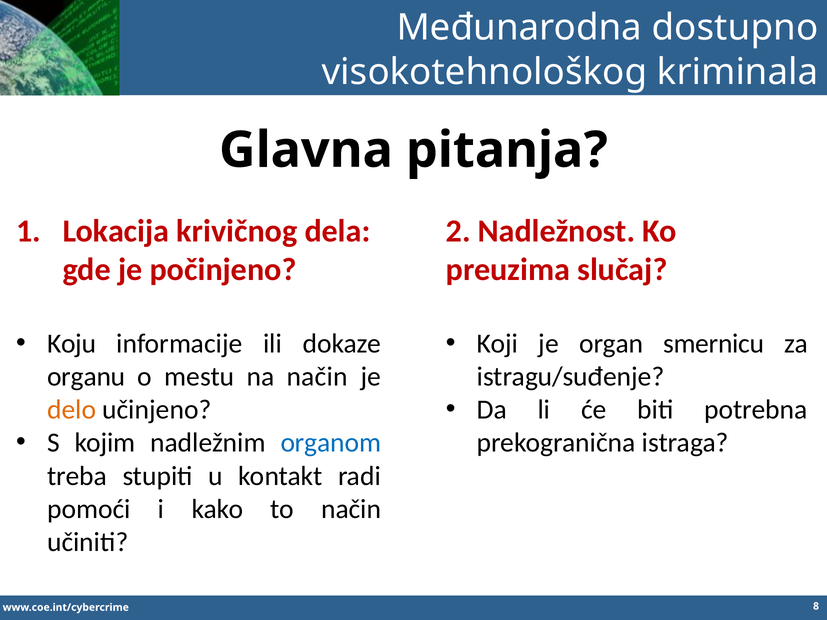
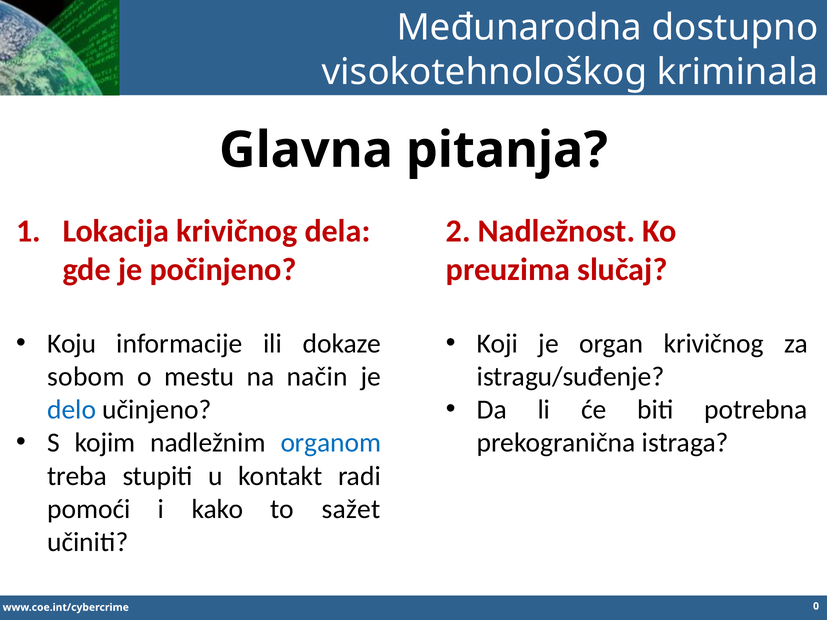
organ smernicu: smernicu -> krivičnog
organu: organu -> sobom
delo colour: orange -> blue
to način: način -> sažet
8: 8 -> 0
